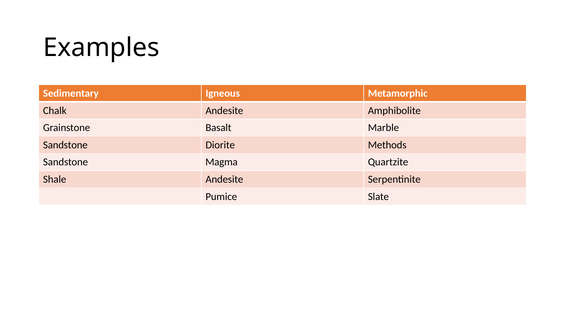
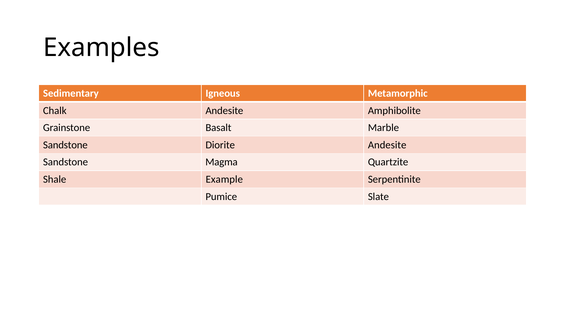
Diorite Methods: Methods -> Andesite
Shale Andesite: Andesite -> Example
